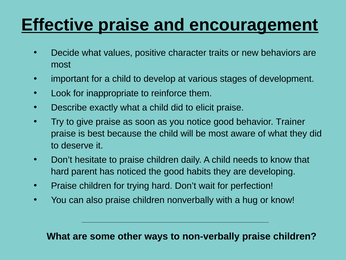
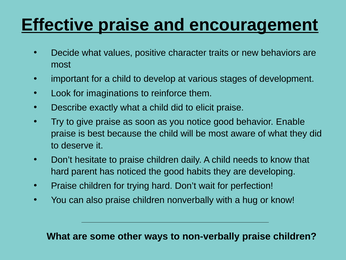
inappropriate: inappropriate -> imaginations
Trainer: Trainer -> Enable
